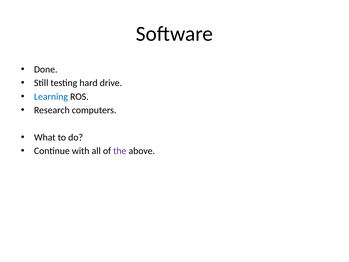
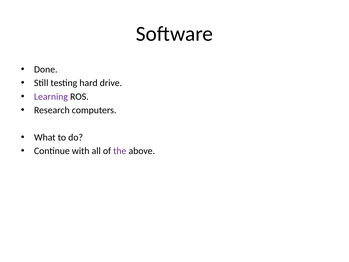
Learning colour: blue -> purple
